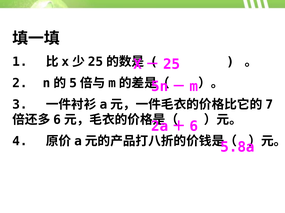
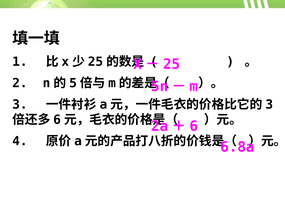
7 at (269, 105): 7 -> 3
5.8a: 5.8a -> 6.8a
